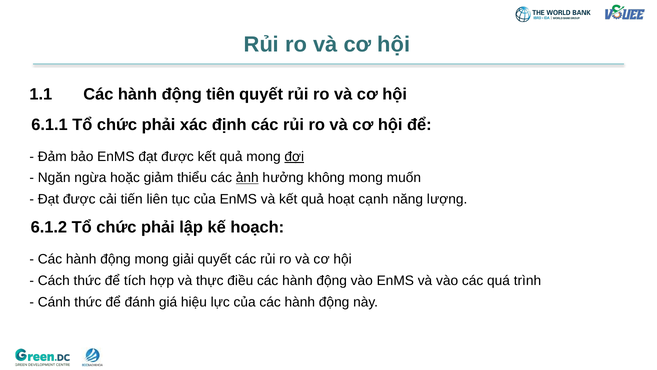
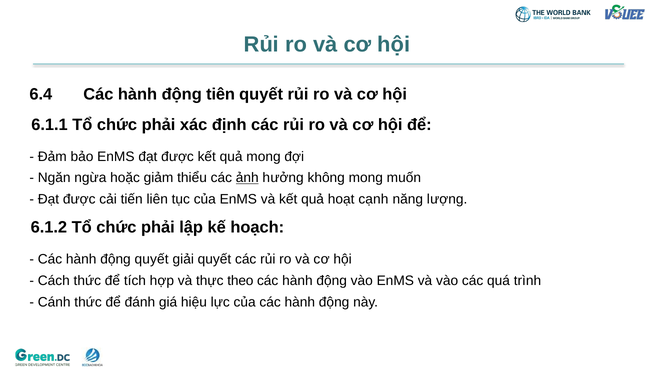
1.1: 1.1 -> 6.4
đợi underline: present -> none
động mong: mong -> quyết
điều: điều -> theo
